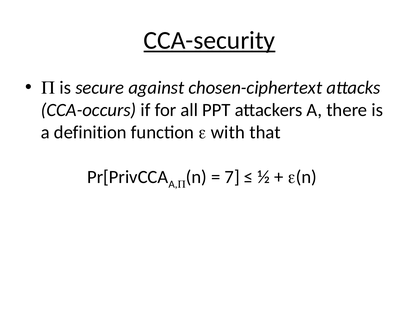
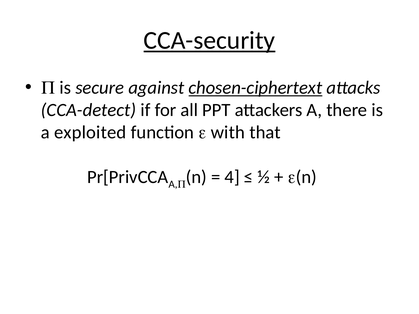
chosen-ciphertext underline: none -> present
CCA-occurs: CCA-occurs -> CCA-detect
definition: definition -> exploited
7: 7 -> 4
